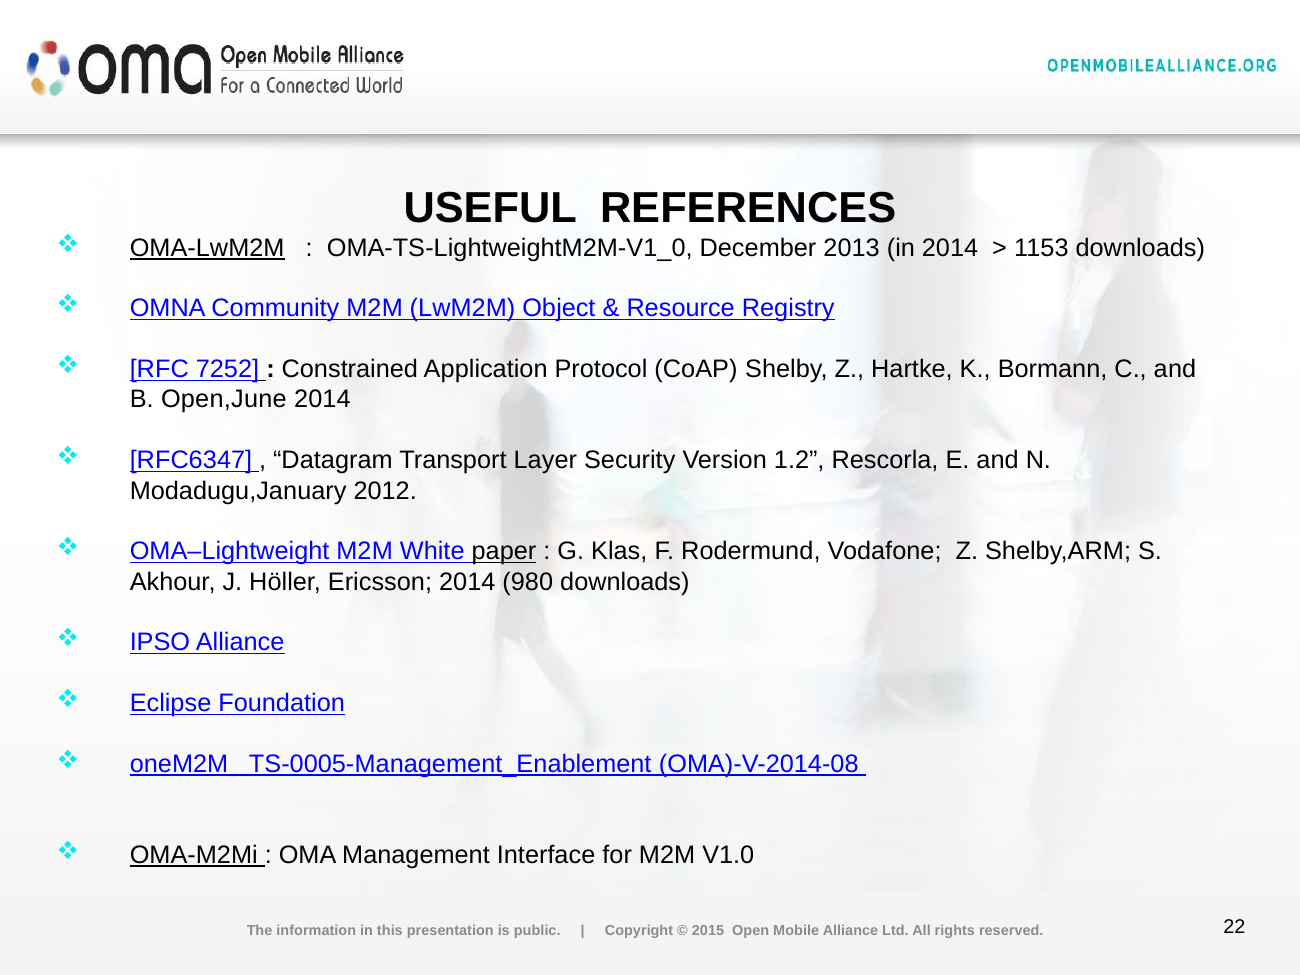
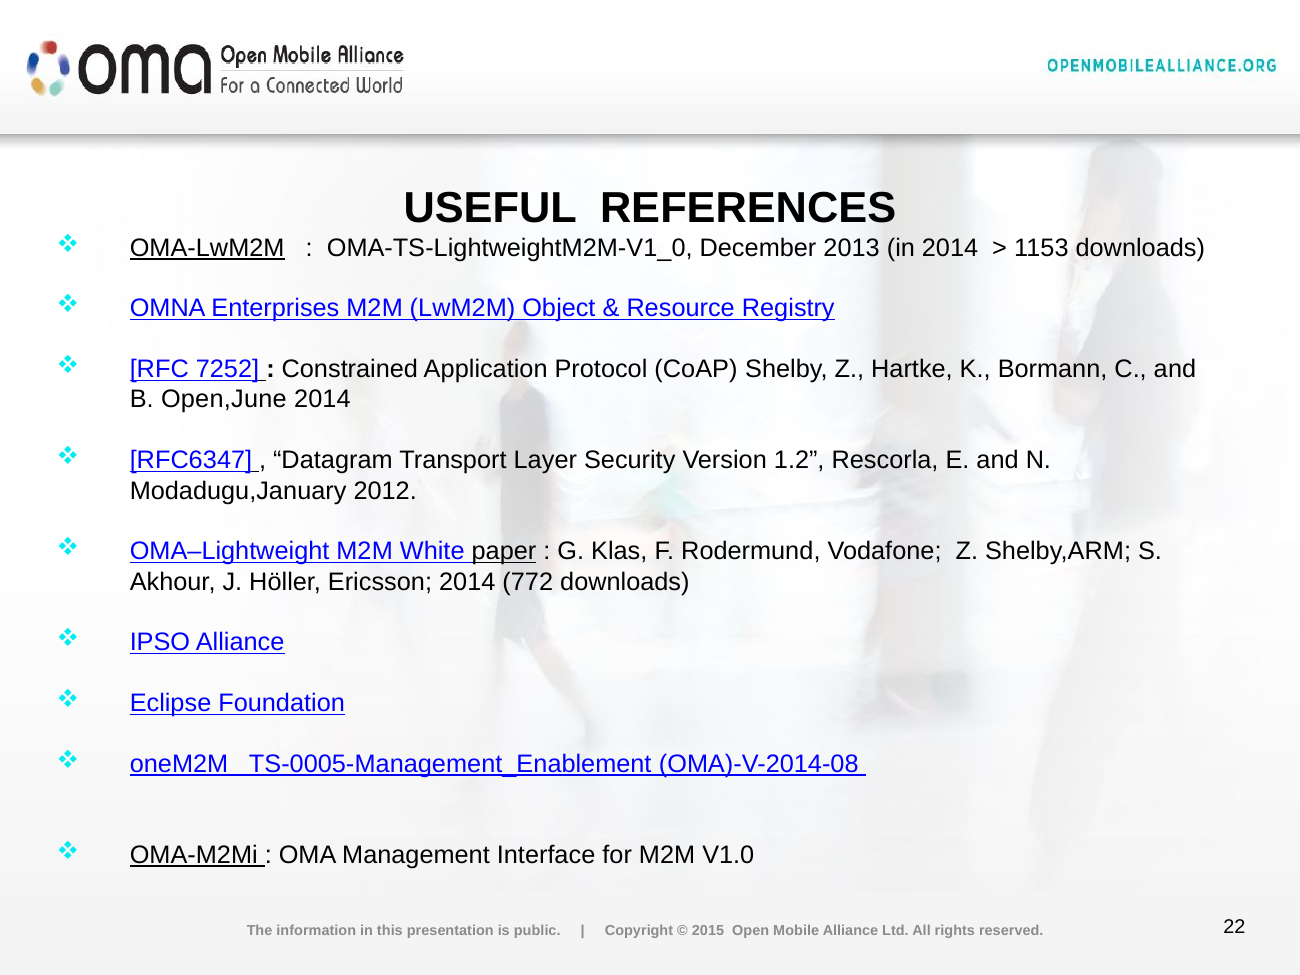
Community: Community -> Enterprises
980: 980 -> 772
